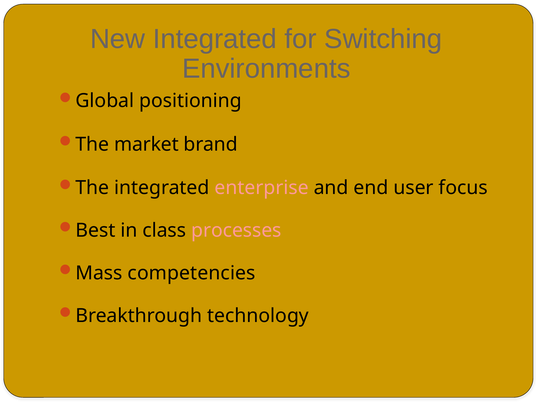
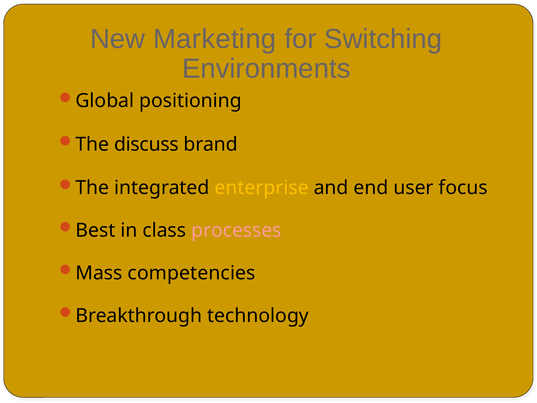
New Integrated: Integrated -> Marketing
market: market -> discuss
enterprise colour: pink -> yellow
